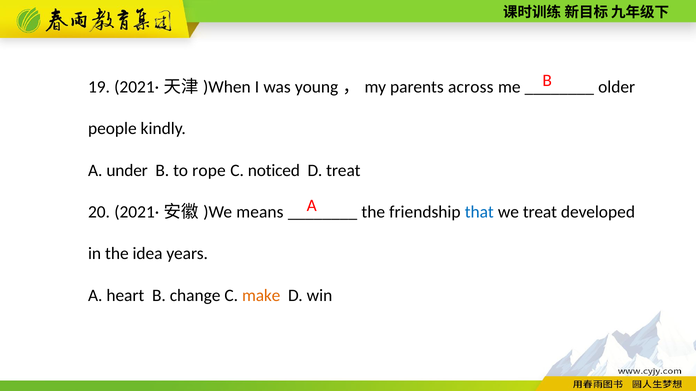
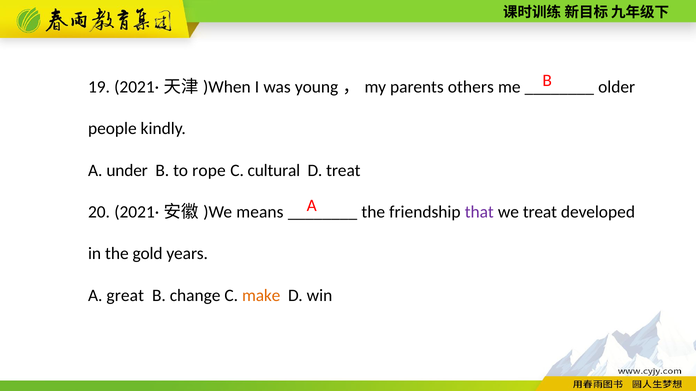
across: across -> others
noticed: noticed -> cultural
that colour: blue -> purple
idea: idea -> gold
heart: heart -> great
